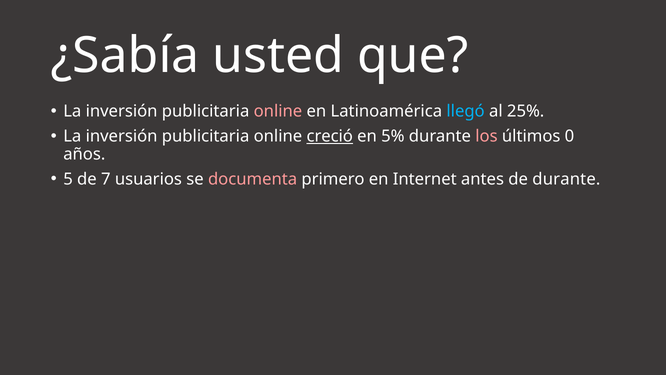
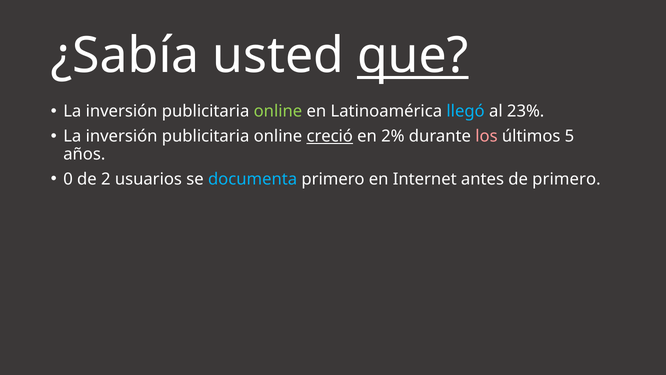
que underline: none -> present
online at (278, 111) colour: pink -> light green
25%: 25% -> 23%
5%: 5% -> 2%
0: 0 -> 5
5: 5 -> 0
7: 7 -> 2
documenta colour: pink -> light blue
de durante: durante -> primero
